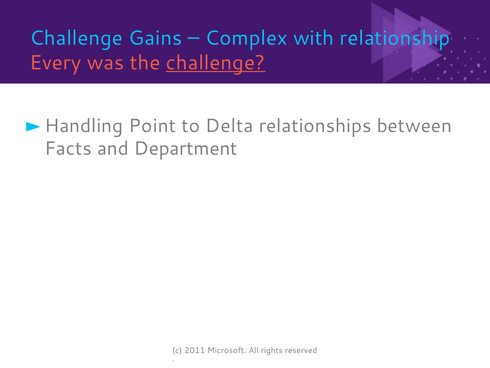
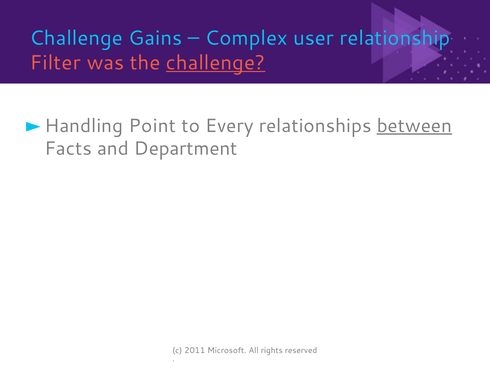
with: with -> user
Every: Every -> Filter
Delta: Delta -> Every
between underline: none -> present
